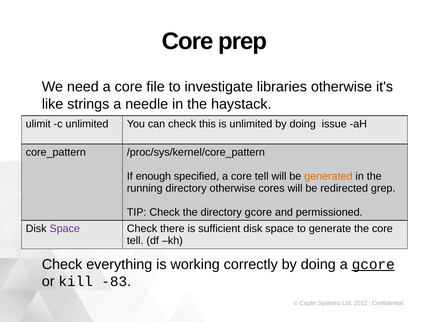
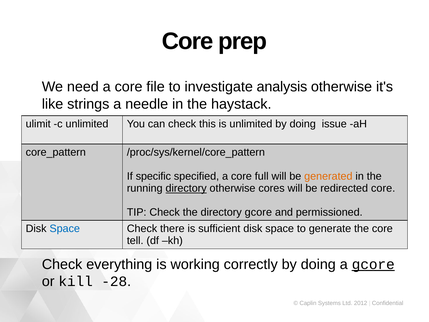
libraries: libraries -> analysis
enough: enough -> specific
a core tell: tell -> full
directory at (186, 188) underline: none -> present
redirected grep: grep -> core
Space at (65, 229) colour: purple -> blue
-83: -83 -> -28
